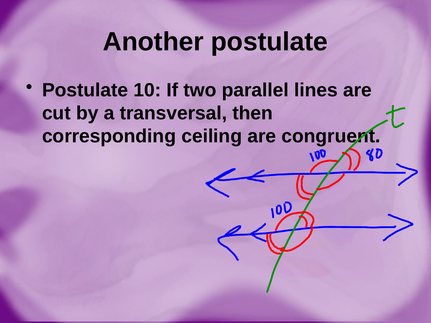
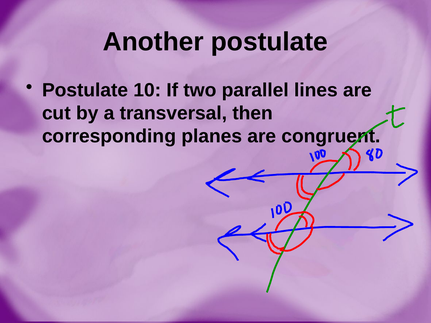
ceiling: ceiling -> planes
